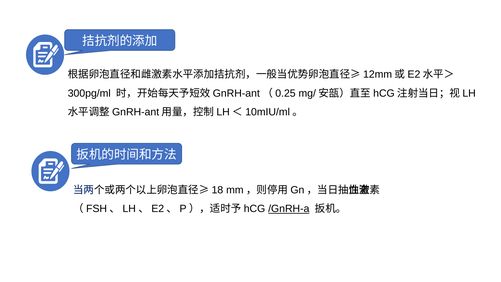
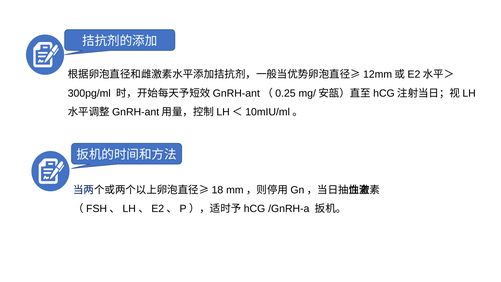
/GnRH-a underline: present -> none
